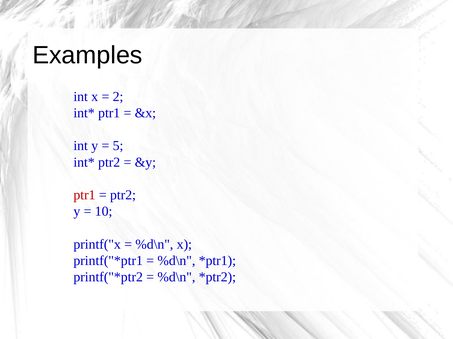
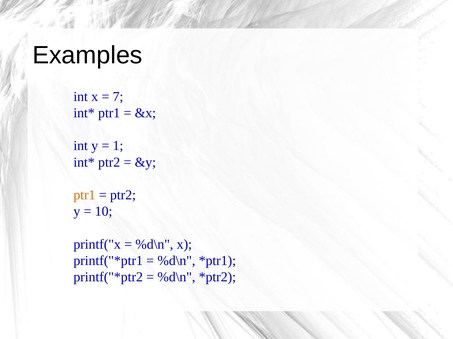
2: 2 -> 7
5: 5 -> 1
ptr1 at (84, 195) colour: red -> orange
